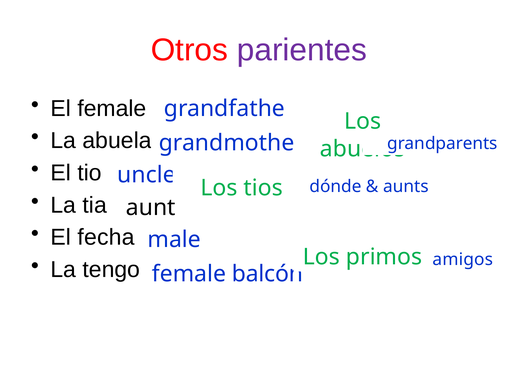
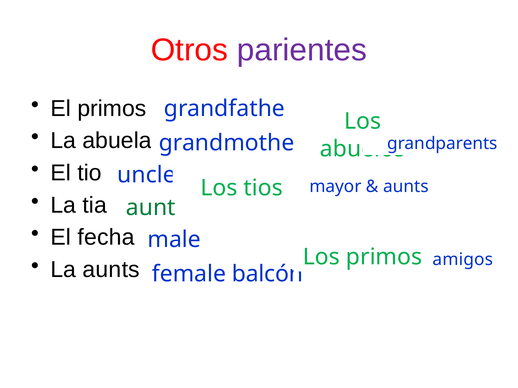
El female: female -> primos
dónde: dónde -> mayor
aunt colour: black -> green
La tengo: tengo -> aunts
